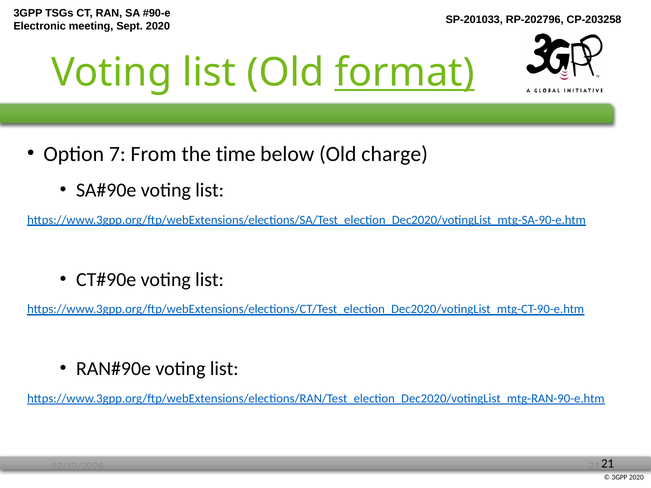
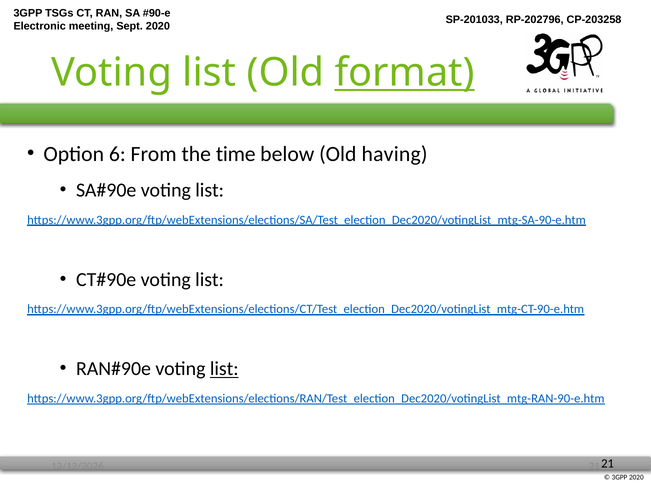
7: 7 -> 6
charge: charge -> having
list at (224, 369) underline: none -> present
